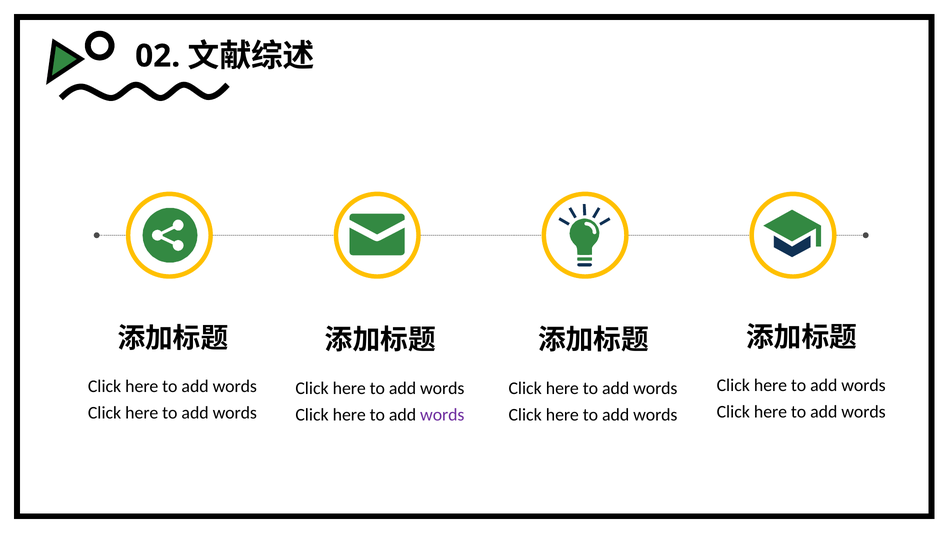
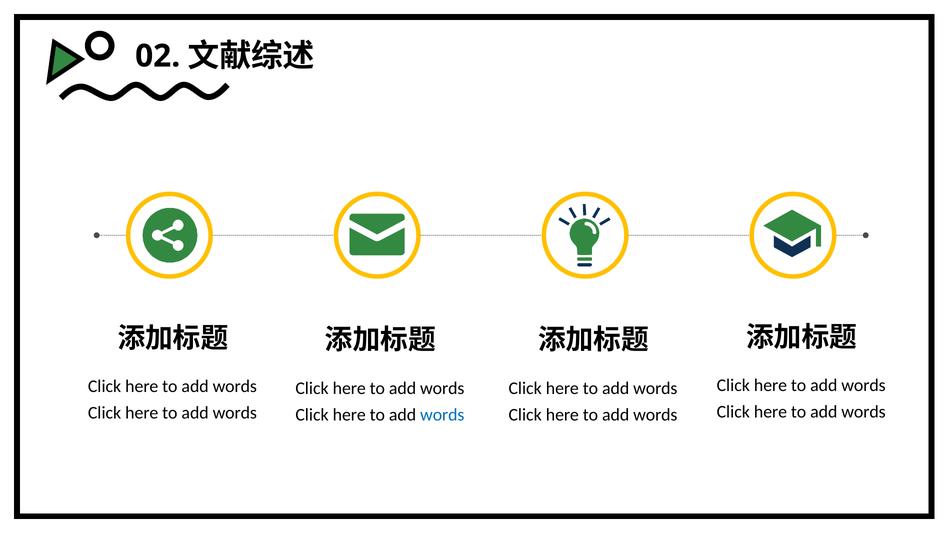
words at (442, 414) colour: purple -> blue
